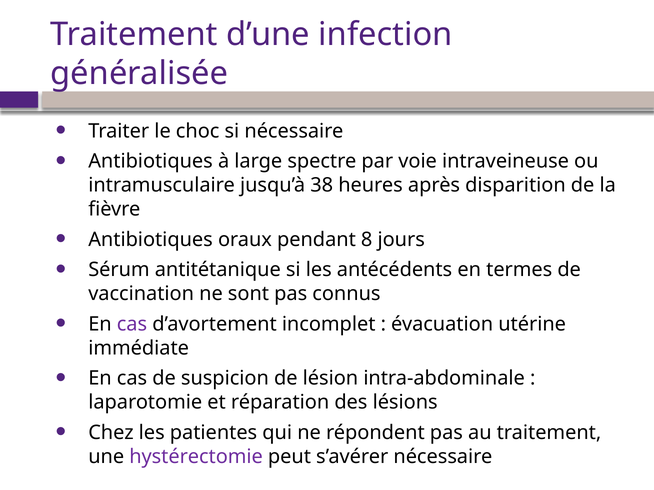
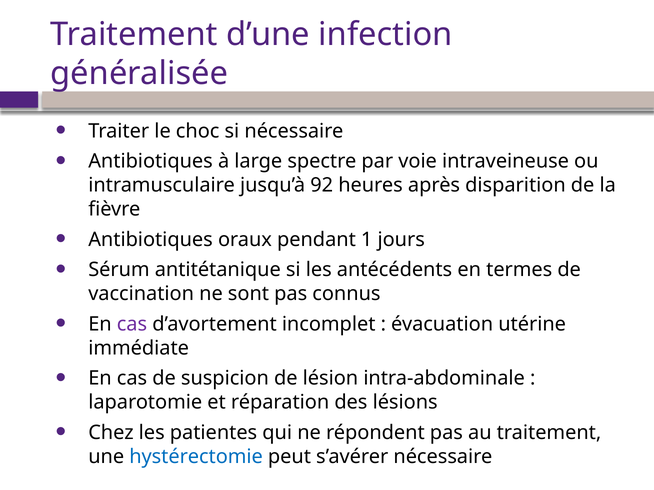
38: 38 -> 92
8: 8 -> 1
hystérectomie colour: purple -> blue
